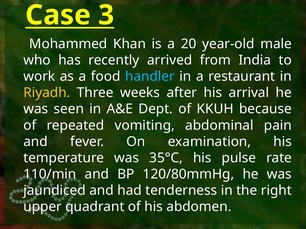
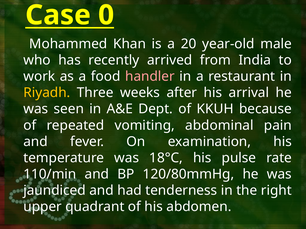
3: 3 -> 0
handler colour: light blue -> pink
35°C: 35°C -> 18°C
